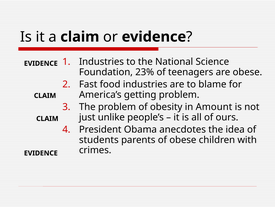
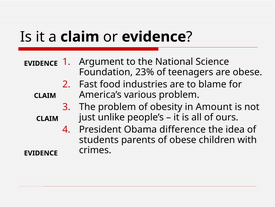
Industries at (101, 61): Industries -> Argument
getting: getting -> various
anecdotes: anecdotes -> difference
